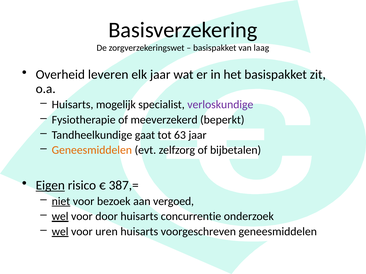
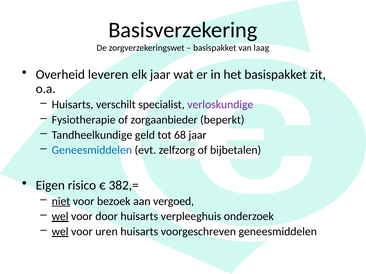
mogelijk: mogelijk -> verschilt
meeverzekerd: meeverzekerd -> zorgaanbieder
gaat: gaat -> geld
63: 63 -> 68
Geneesmiddelen at (92, 150) colour: orange -> blue
Eigen underline: present -> none
387,=: 387,= -> 382,=
concurrentie: concurrentie -> verpleeghuis
